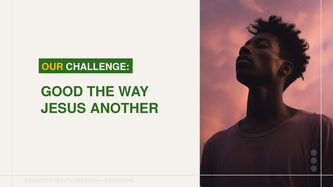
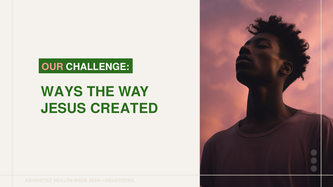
OUR colour: yellow -> pink
GOOD: GOOD -> WAYS
ANOTHER: ANOTHER -> CREATED
